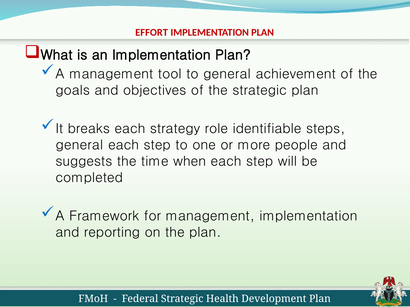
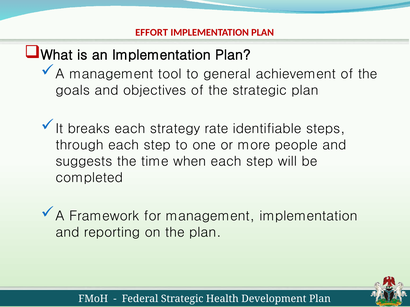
role: role -> rate
general at (79, 145): general -> through
